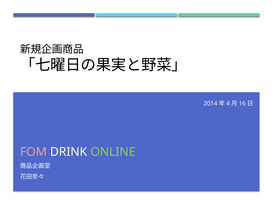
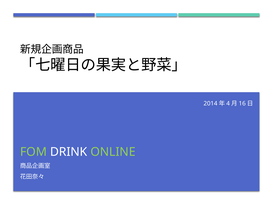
FOM colour: pink -> light green
